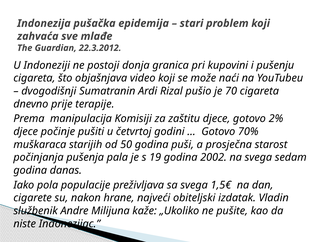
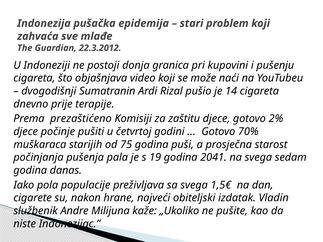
70: 70 -> 14
manipulacija: manipulacija -> prezaštićeno
50: 50 -> 75
2002: 2002 -> 2041
